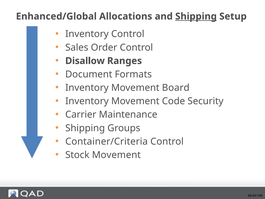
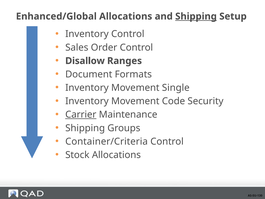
Board: Board -> Single
Carrier underline: none -> present
Stock Movement: Movement -> Allocations
